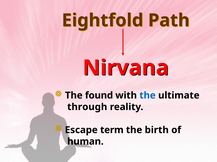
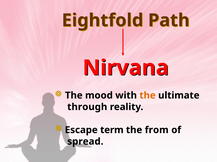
found: found -> mood
the at (148, 96) colour: blue -> orange
birth: birth -> from
human: human -> spread
